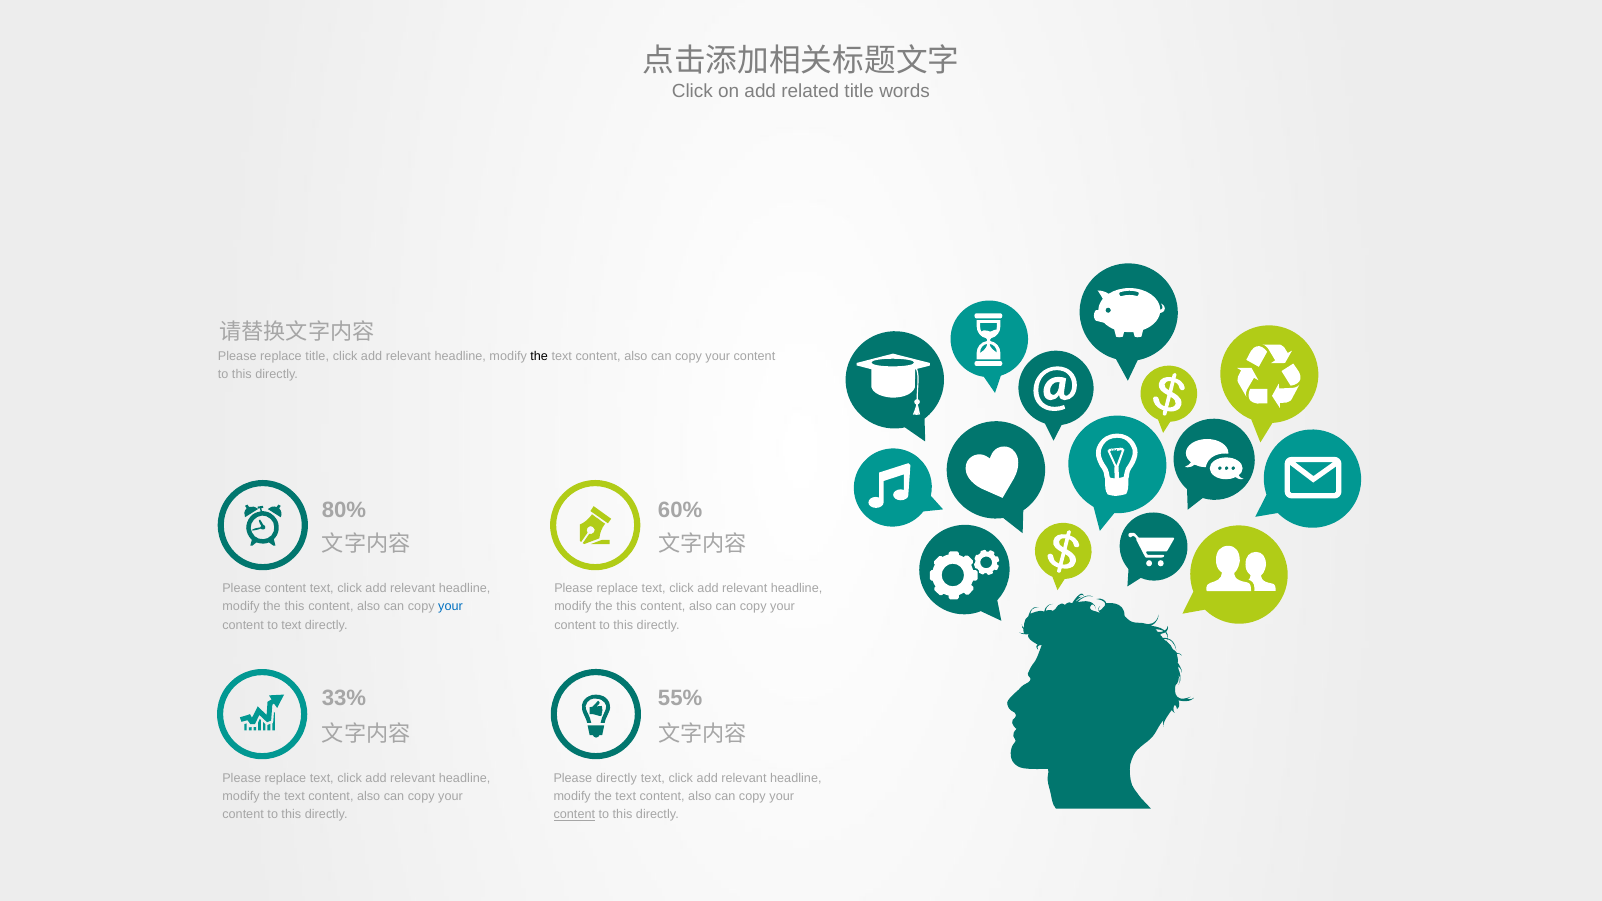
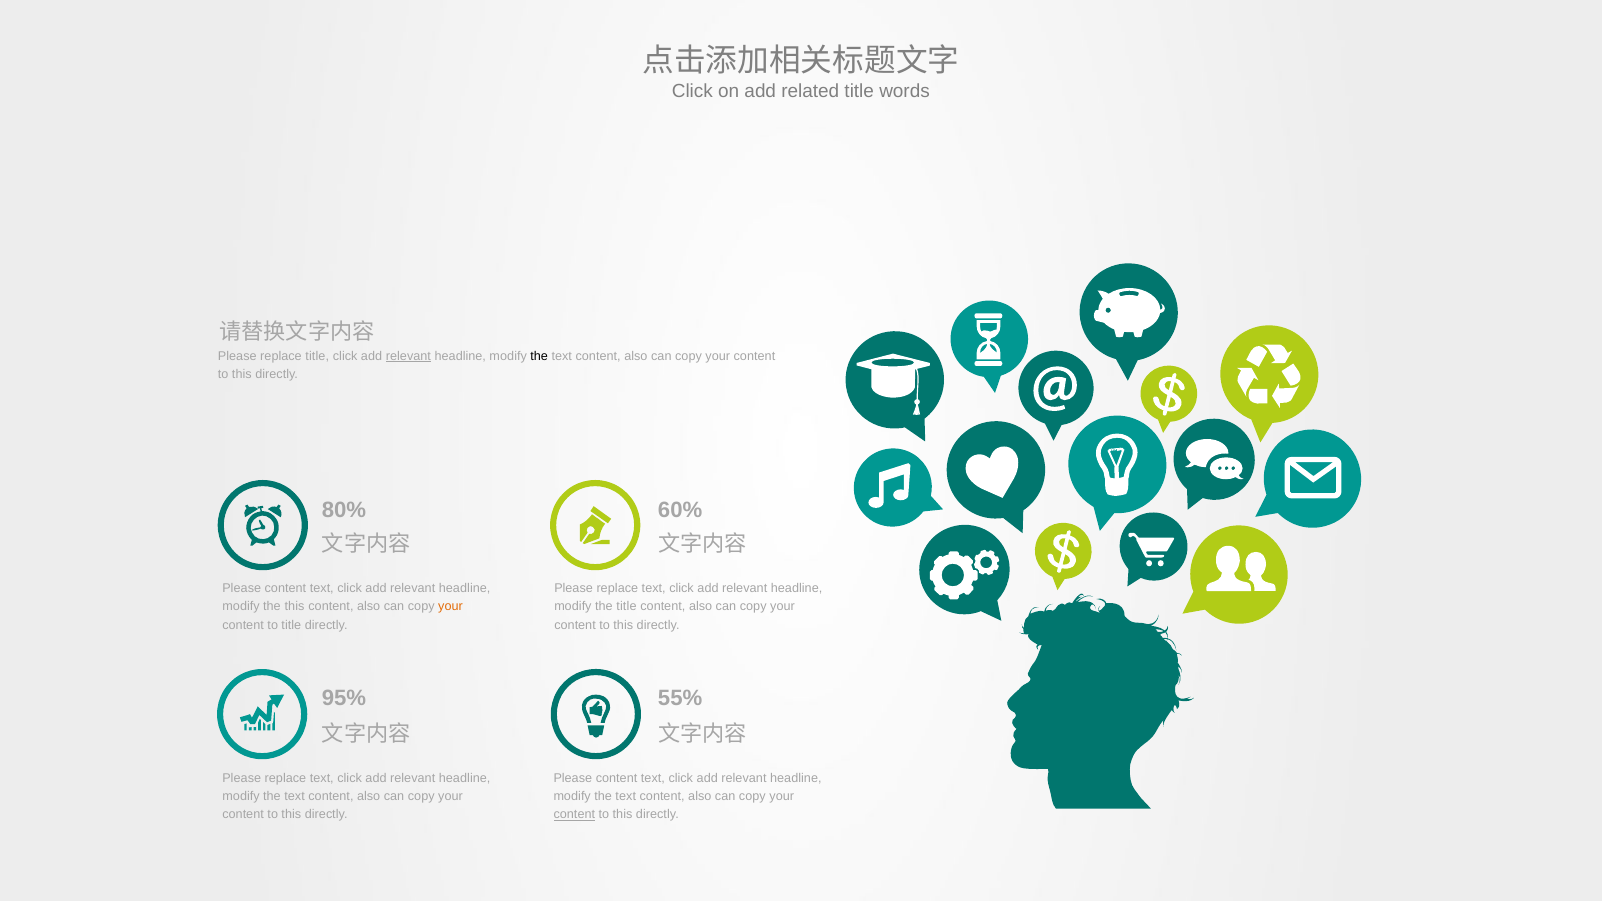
relevant at (408, 356) underline: none -> present
your at (450, 607) colour: blue -> orange
this at (626, 607): this -> title
to text: text -> title
33%: 33% -> 95%
directly at (617, 779): directly -> content
